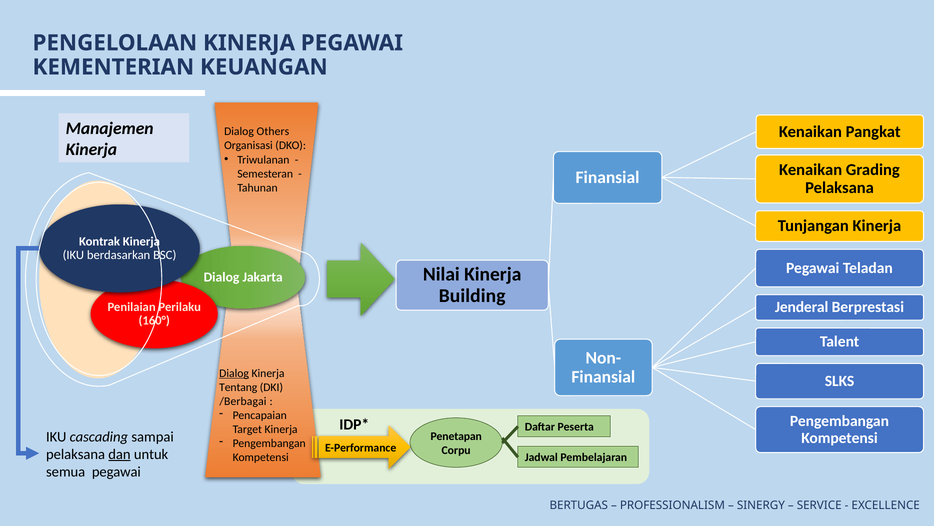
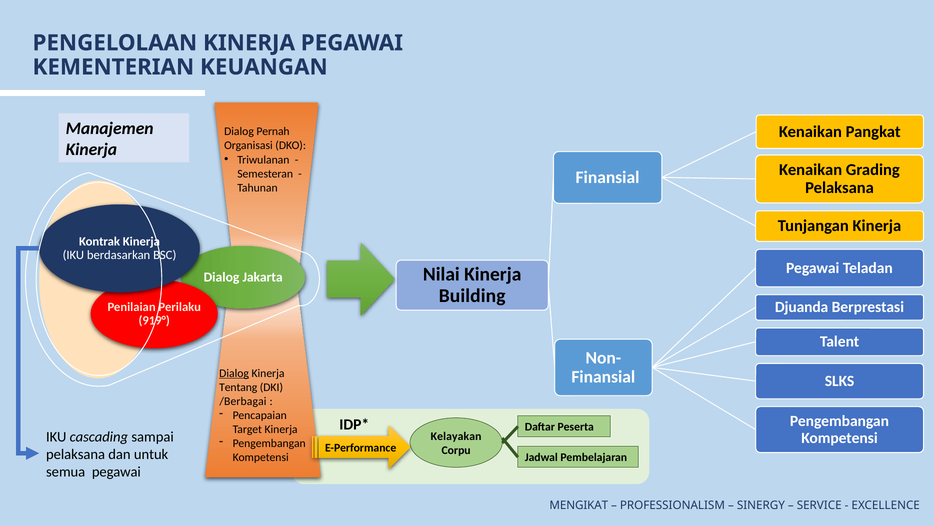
Others: Others -> Pernah
Jenderal: Jenderal -> Djuanda
160°: 160° -> 919°
Penetapan: Penetapan -> Kelayakan
dan underline: present -> none
BERTUGAS: BERTUGAS -> MENGIKAT
